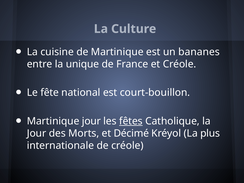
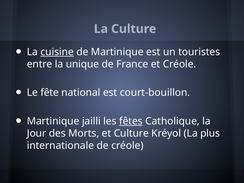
cuisine underline: none -> present
bananes: bananes -> touristes
Martinique jour: jour -> jailli
et Décimé: Décimé -> Culture
